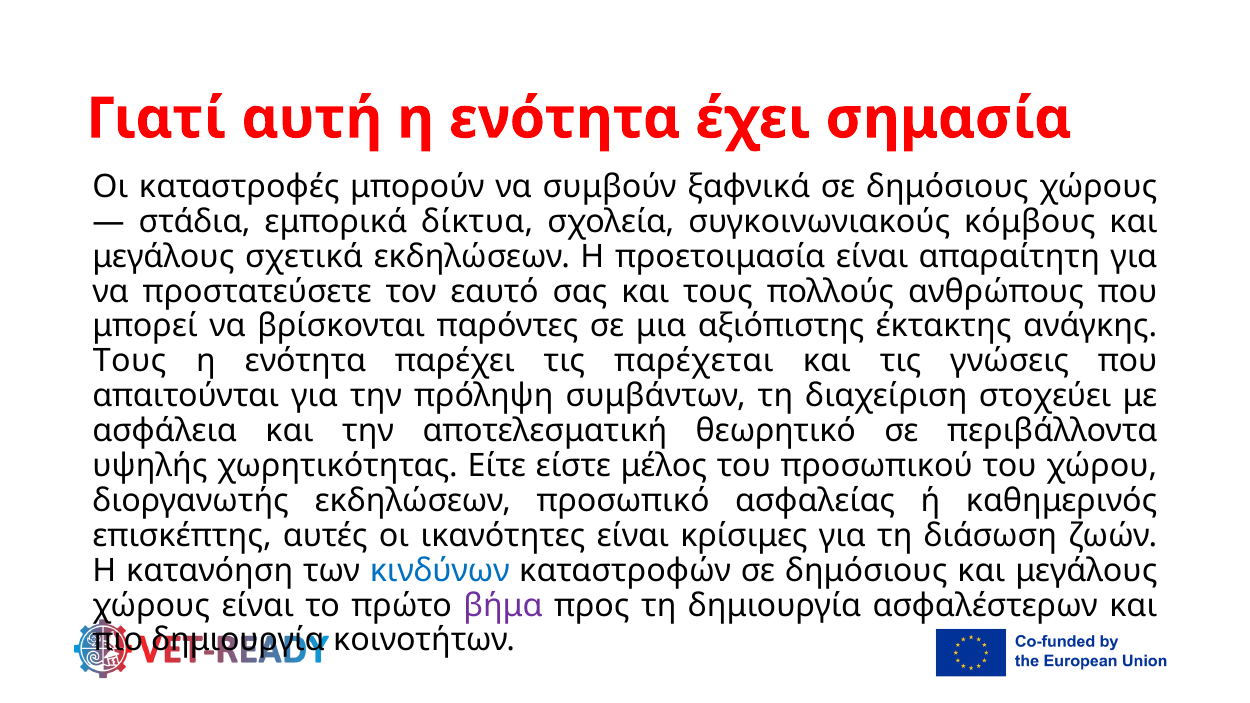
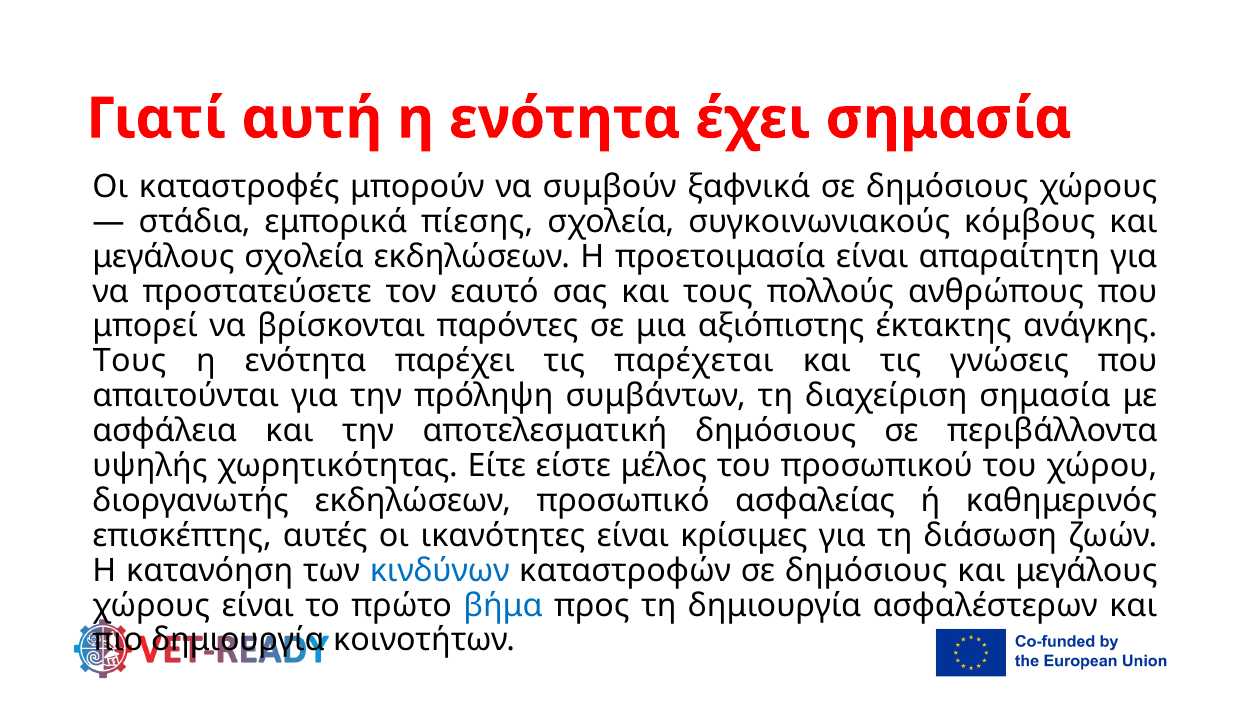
δίκτυα: δίκτυα -> πίεσης
μεγάλους σχετικά: σχετικά -> σχολεία
διαχείριση στοχεύει: στοχεύει -> σημασία
αποτελεσματική θεωρητικό: θεωρητικό -> δημόσιους
βήμα colour: purple -> blue
